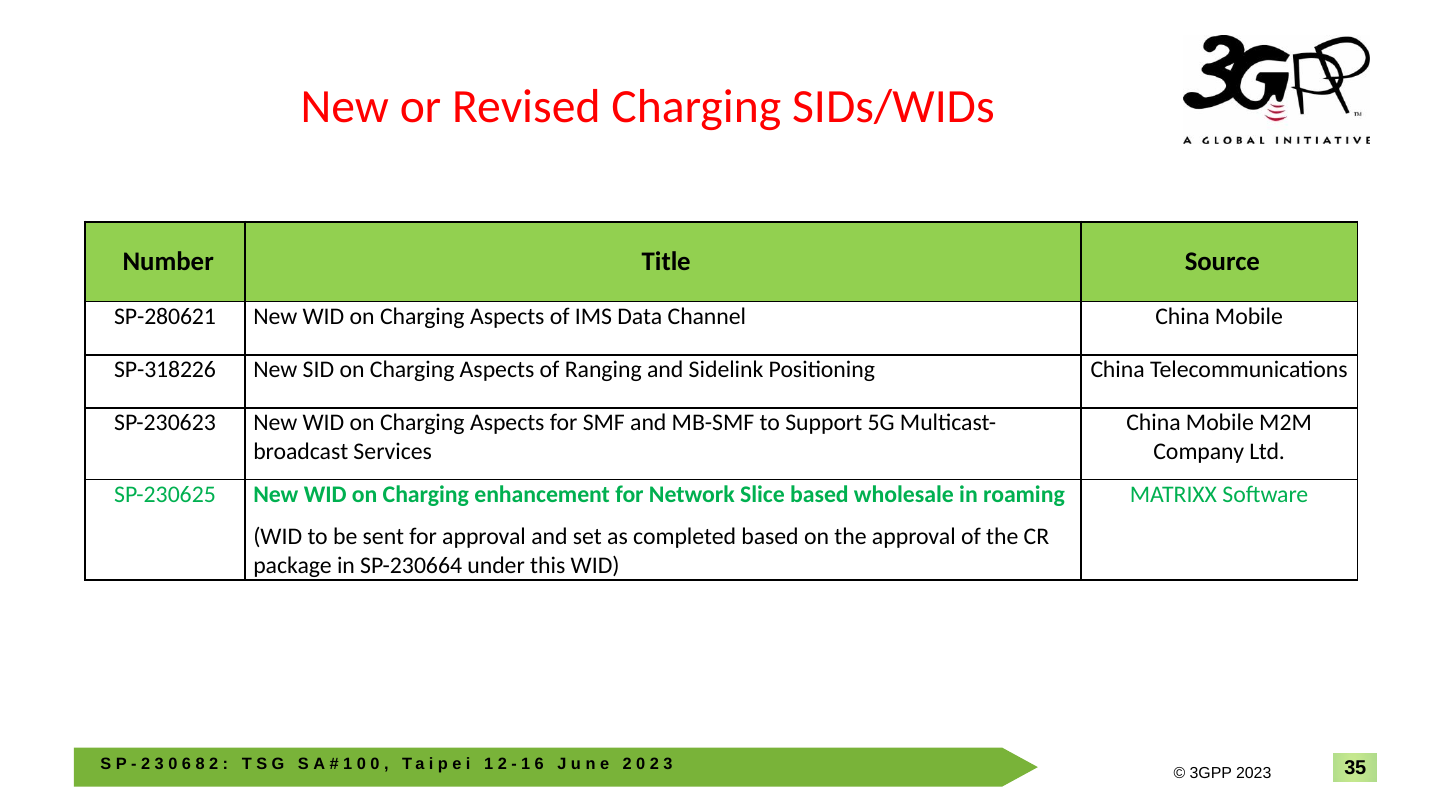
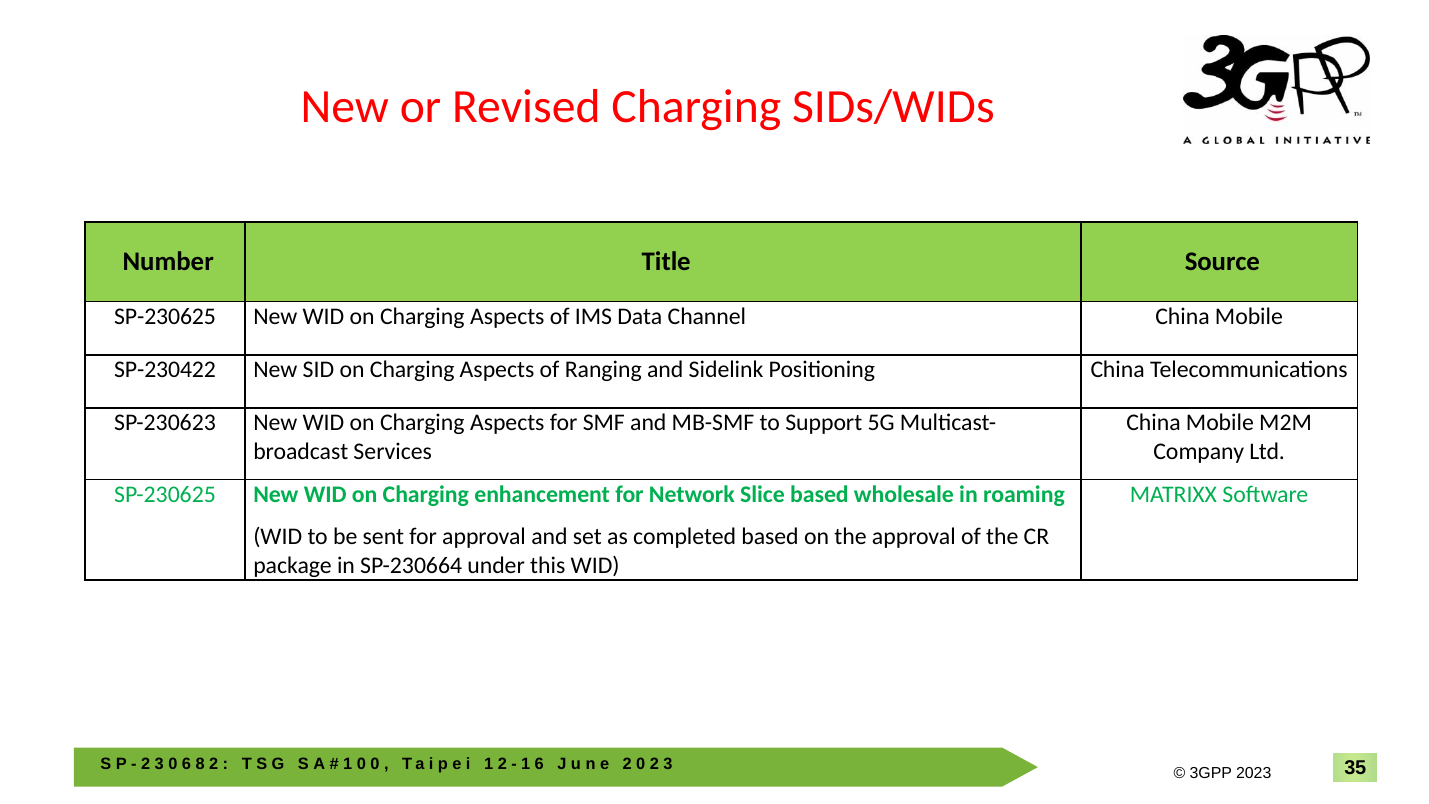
SP-280621 at (165, 316): SP-280621 -> SP-230625
SP-318226: SP-318226 -> SP-230422
